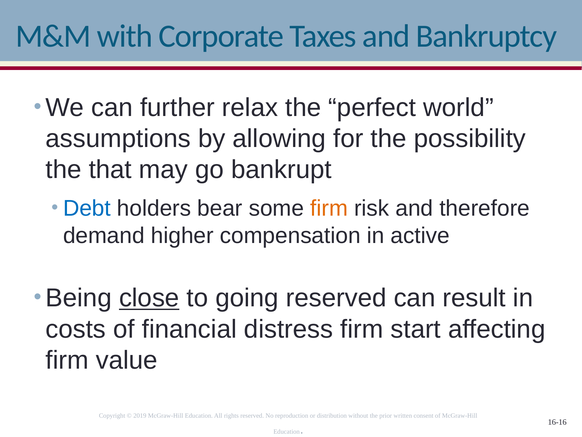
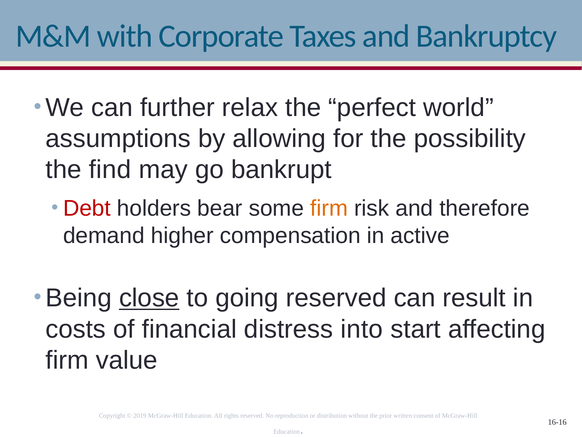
that: that -> find
Debt colour: blue -> red
distress firm: firm -> into
